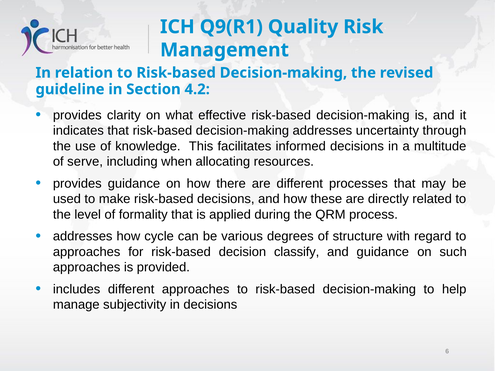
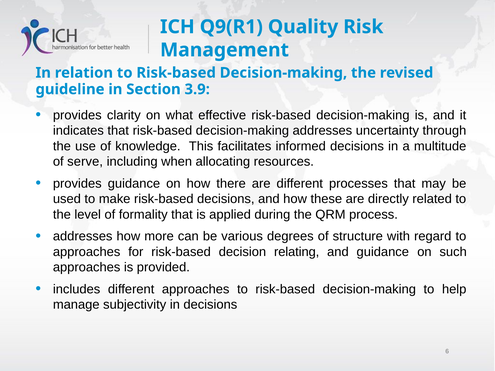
4.2: 4.2 -> 3.9
cycle: cycle -> more
classify: classify -> relating
